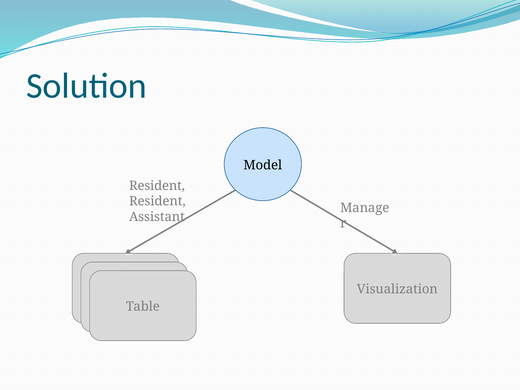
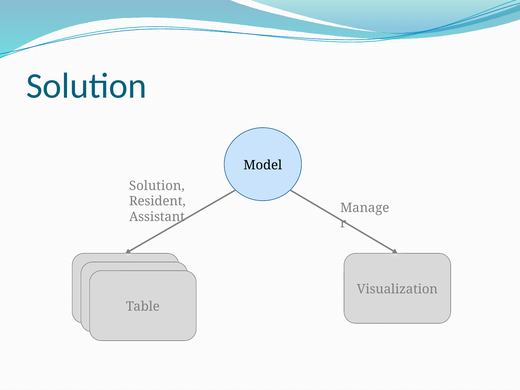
Resident at (157, 186): Resident -> Solution
